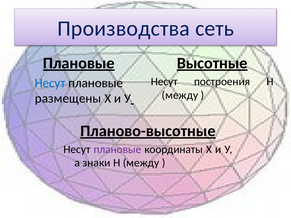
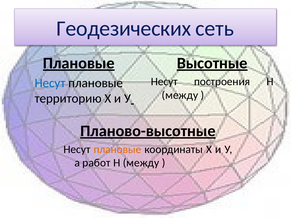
Производства: Производства -> Геодезических
размещены: размещены -> территорию
плановые at (117, 149) colour: purple -> orange
знаки: знаки -> работ
